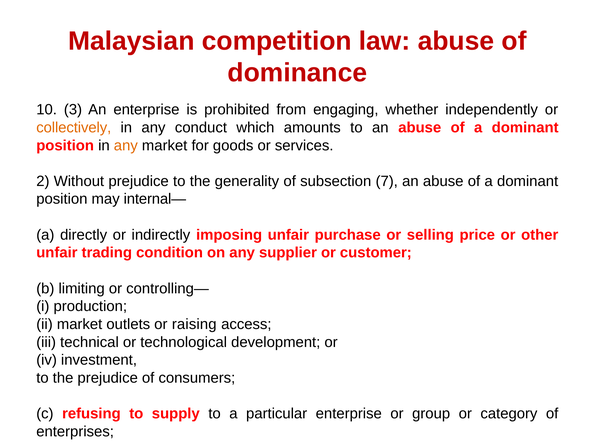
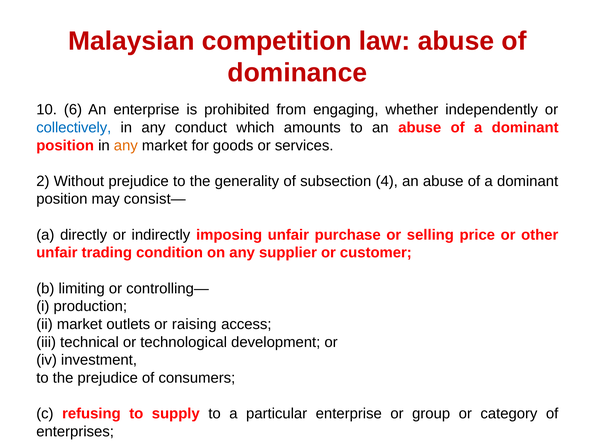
3: 3 -> 6
collectively colour: orange -> blue
7: 7 -> 4
internal—: internal— -> consist—
